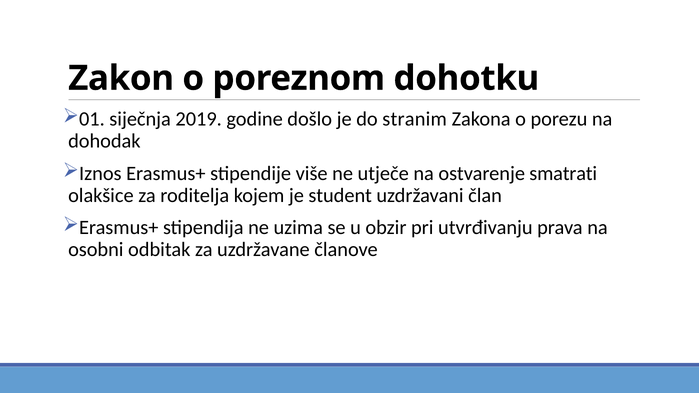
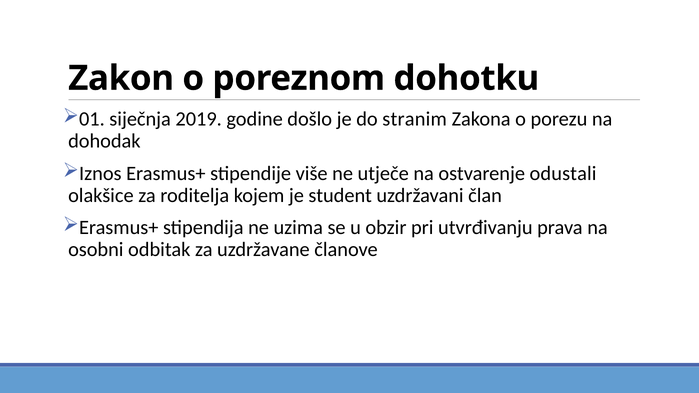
smatrati: smatrati -> odustali
